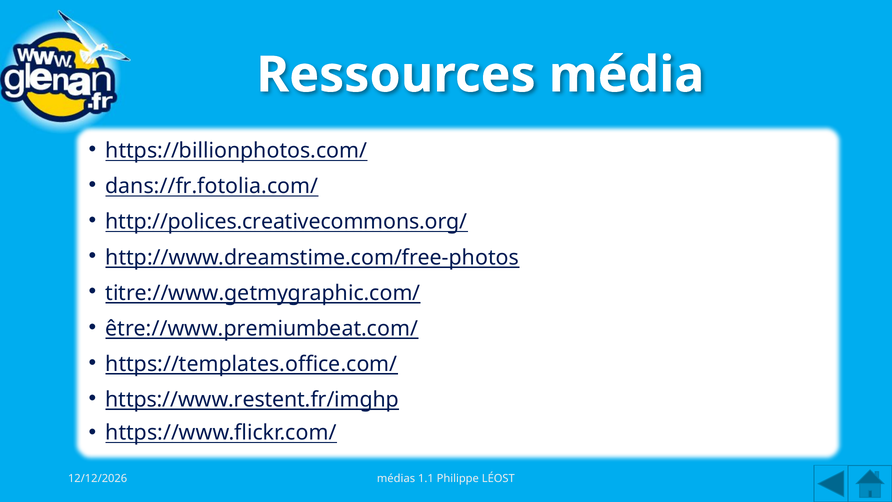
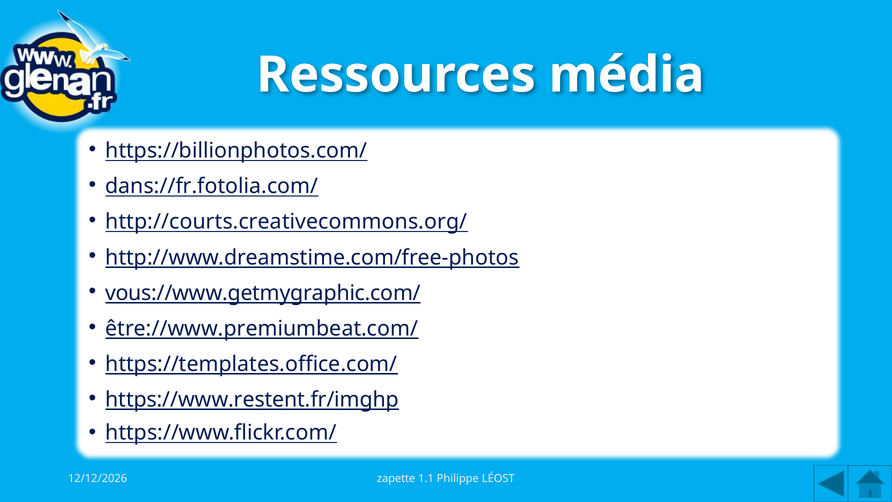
http://polices.creativecommons.org/: http://polices.creativecommons.org/ -> http://courts.creativecommons.org/
titre://www.getmygraphic.com/: titre://www.getmygraphic.com/ -> vous://www.getmygraphic.com/
médias: médias -> zapette
